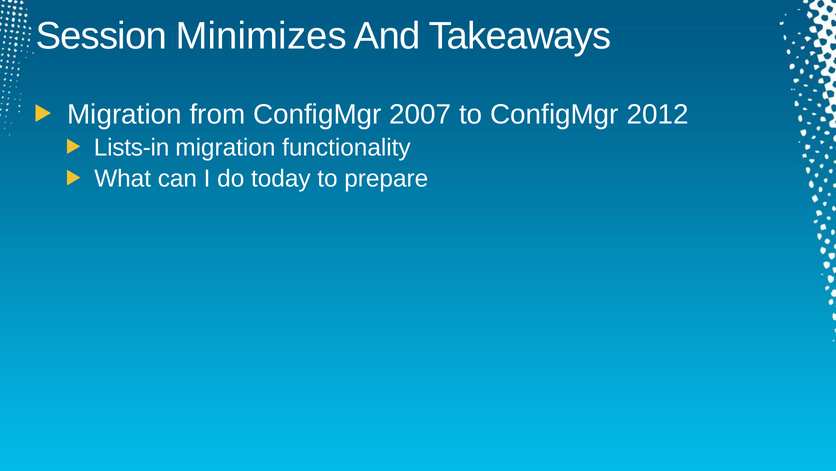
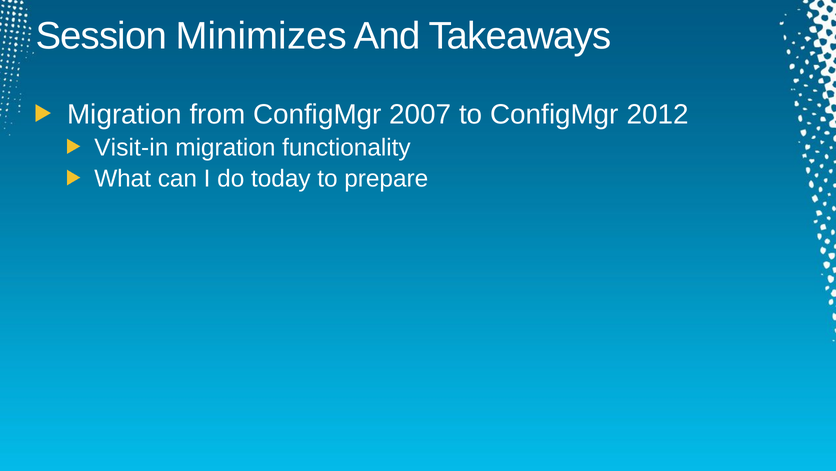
Lists-in: Lists-in -> Visit-in
